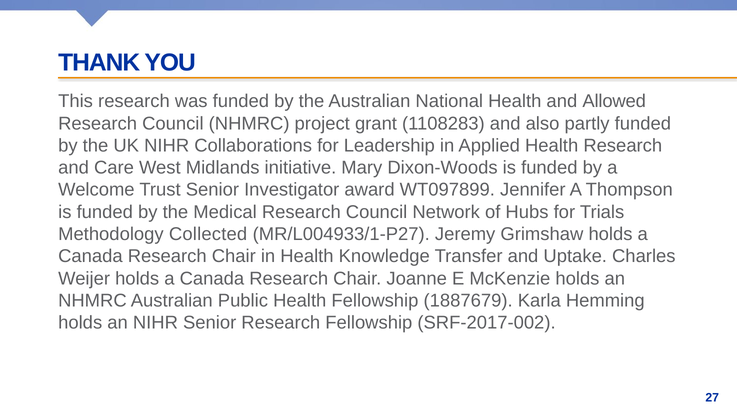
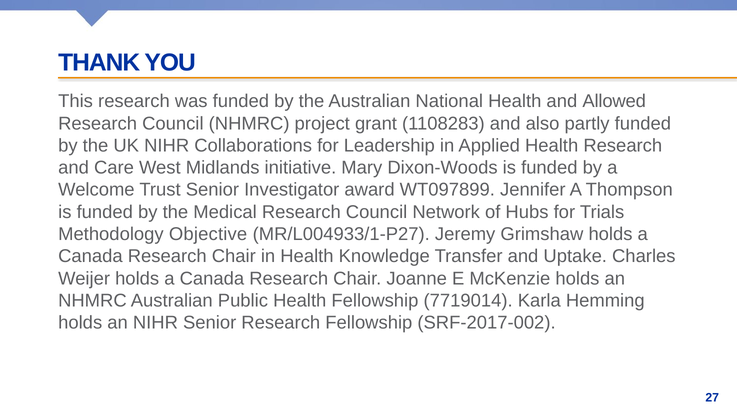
Collected: Collected -> Objective
1887679: 1887679 -> 7719014
